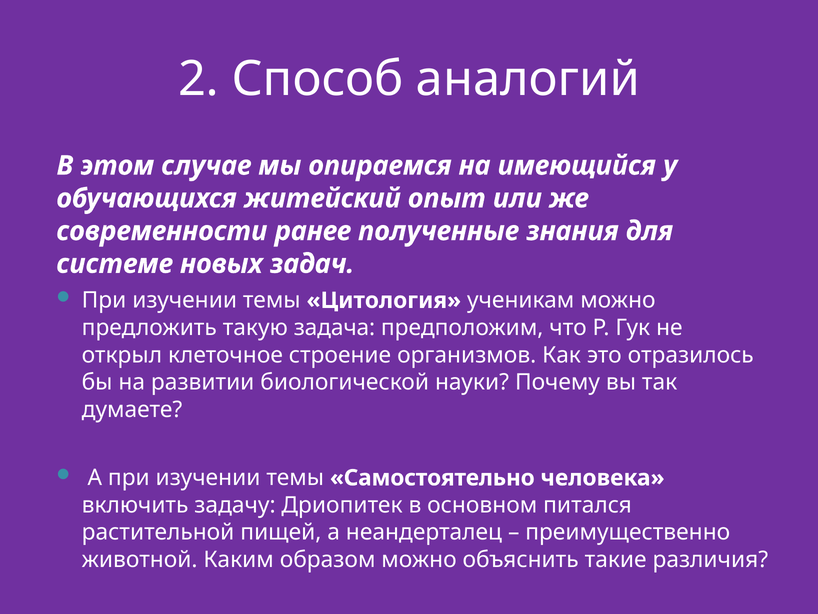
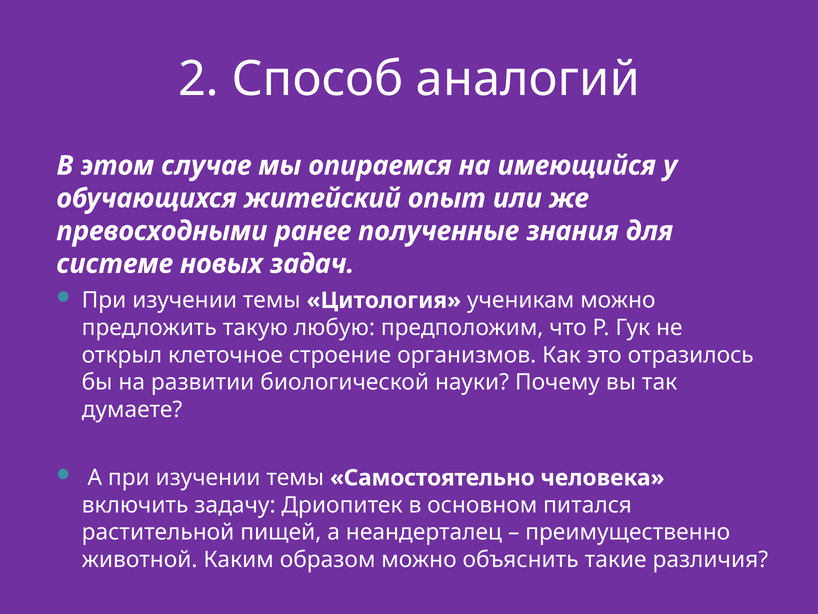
современности: современности -> превосходными
задача: задача -> любую
